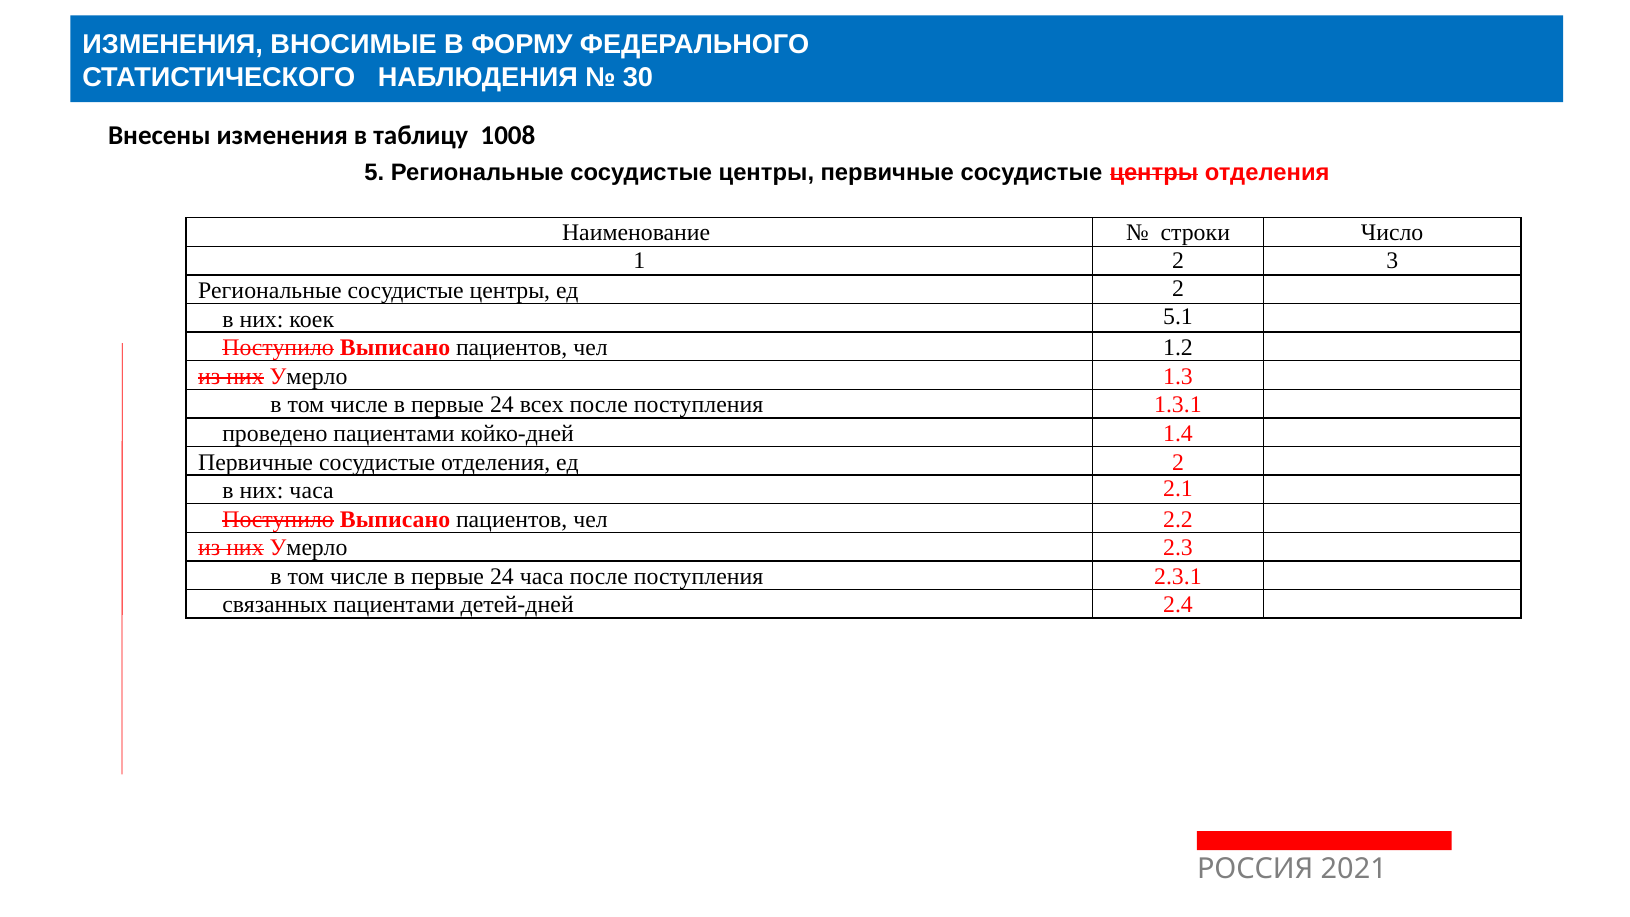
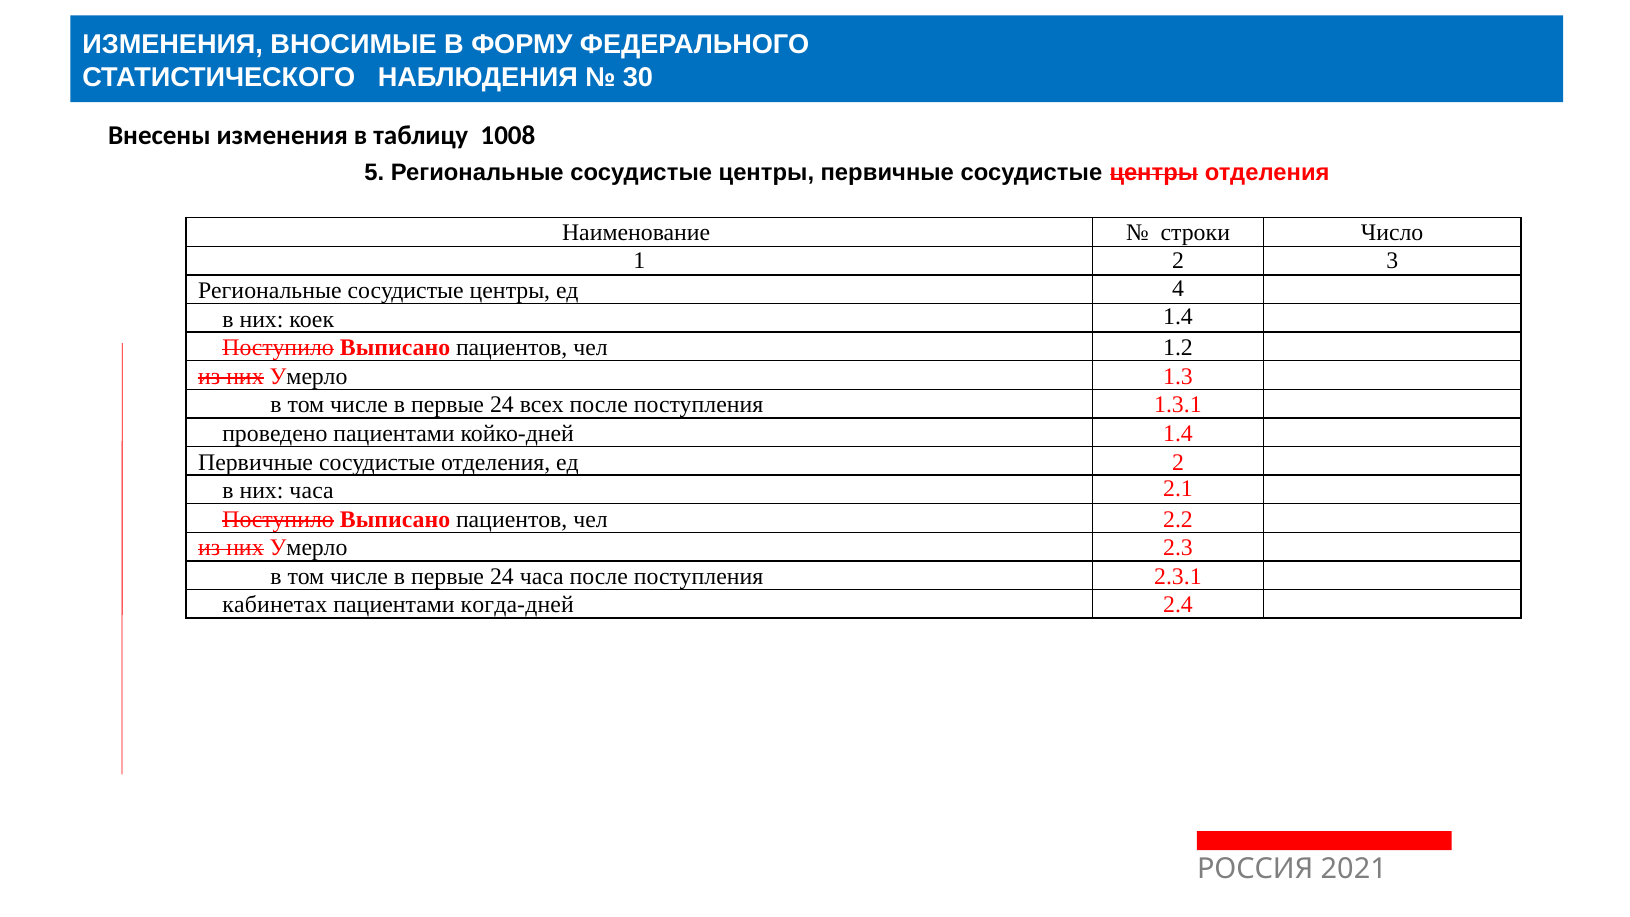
центры ед 2: 2 -> 4
коек 5.1: 5.1 -> 1.4
связанных: связанных -> кабинетах
детей-дней: детей-дней -> когда-дней
